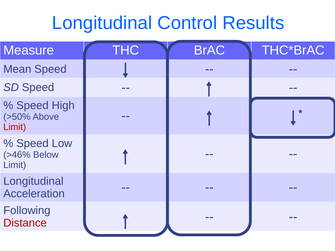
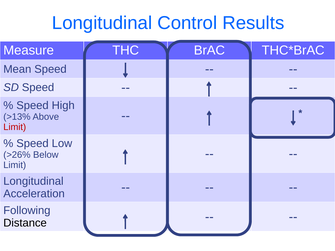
>50%: >50% -> >13%
>46%: >46% -> >26%
Distance colour: red -> black
